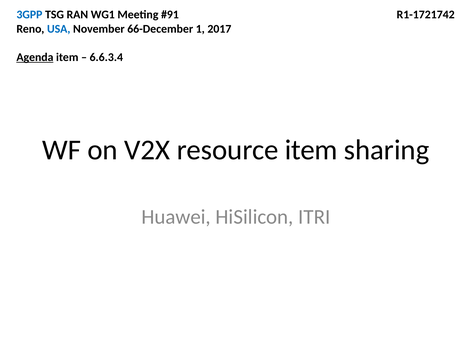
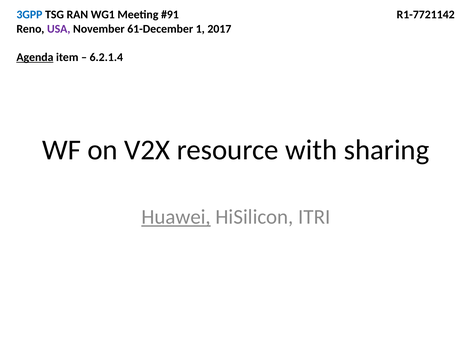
R1-1721742: R1-1721742 -> R1-7721142
USA colour: blue -> purple
66-December: 66-December -> 61-December
6.6.3.4: 6.6.3.4 -> 6.2.1.4
resource item: item -> with
Huawei underline: none -> present
